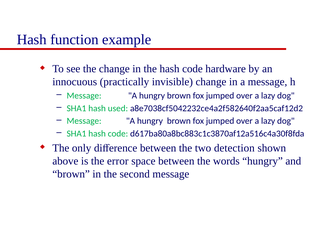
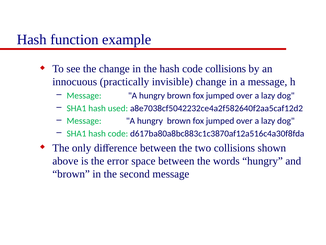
code hardware: hardware -> collisions
two detection: detection -> collisions
